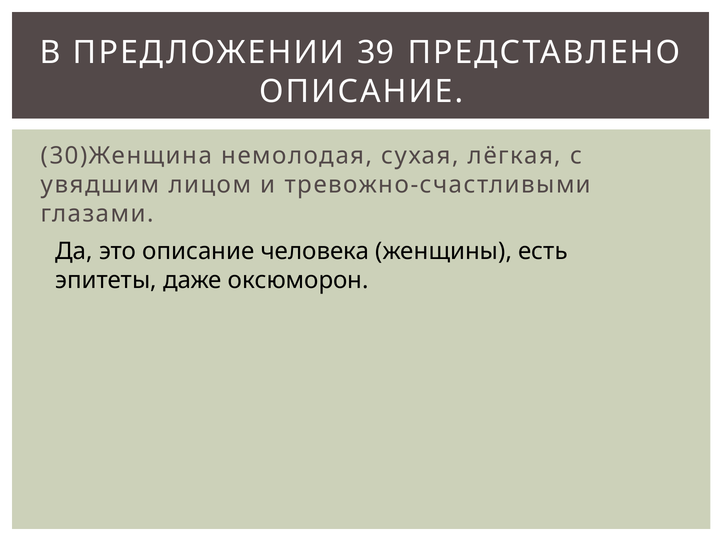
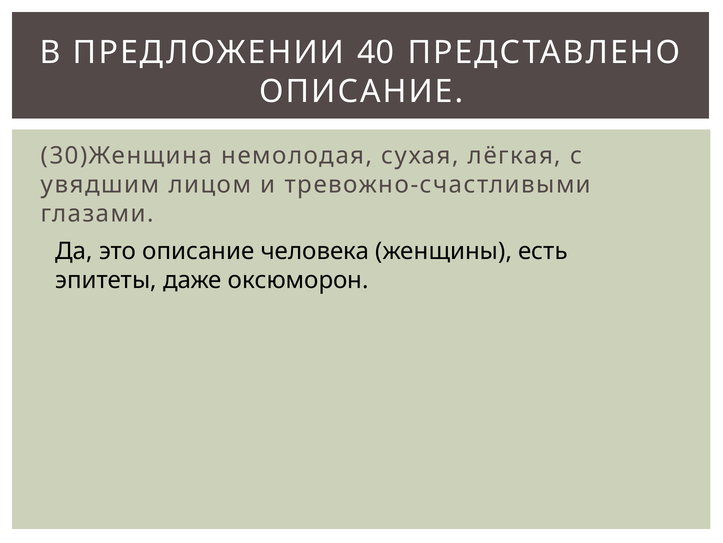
39: 39 -> 40
